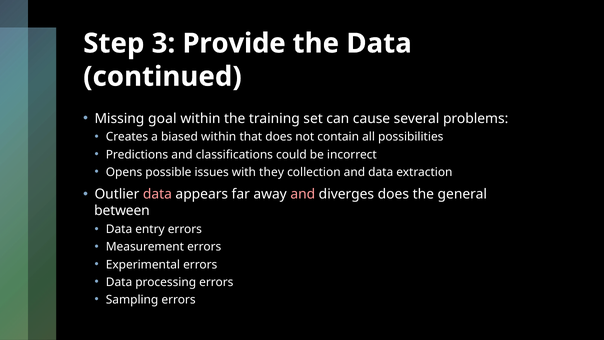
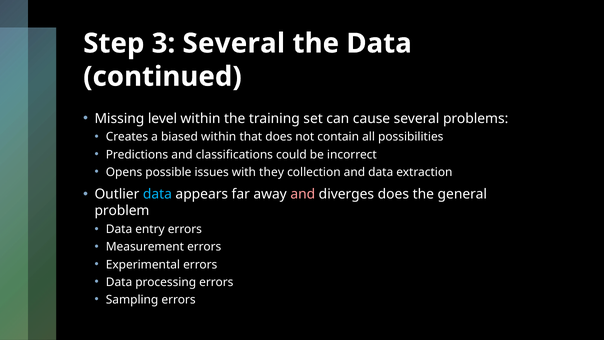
3 Provide: Provide -> Several
goal: goal -> level
data at (157, 194) colour: pink -> light blue
between: between -> problem
